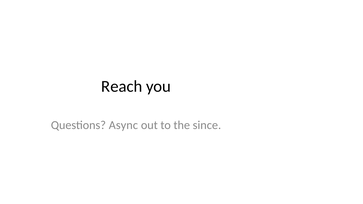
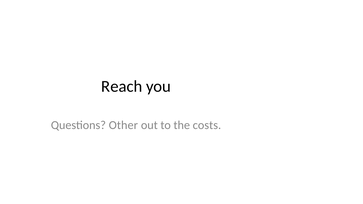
Async: Async -> Other
since: since -> costs
